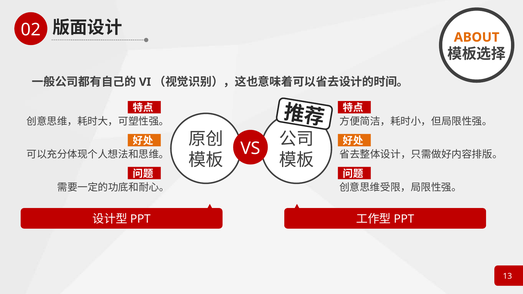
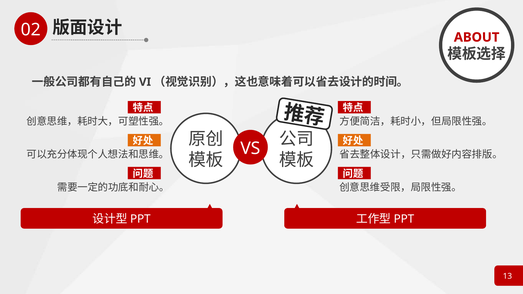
ABOUT colour: orange -> red
